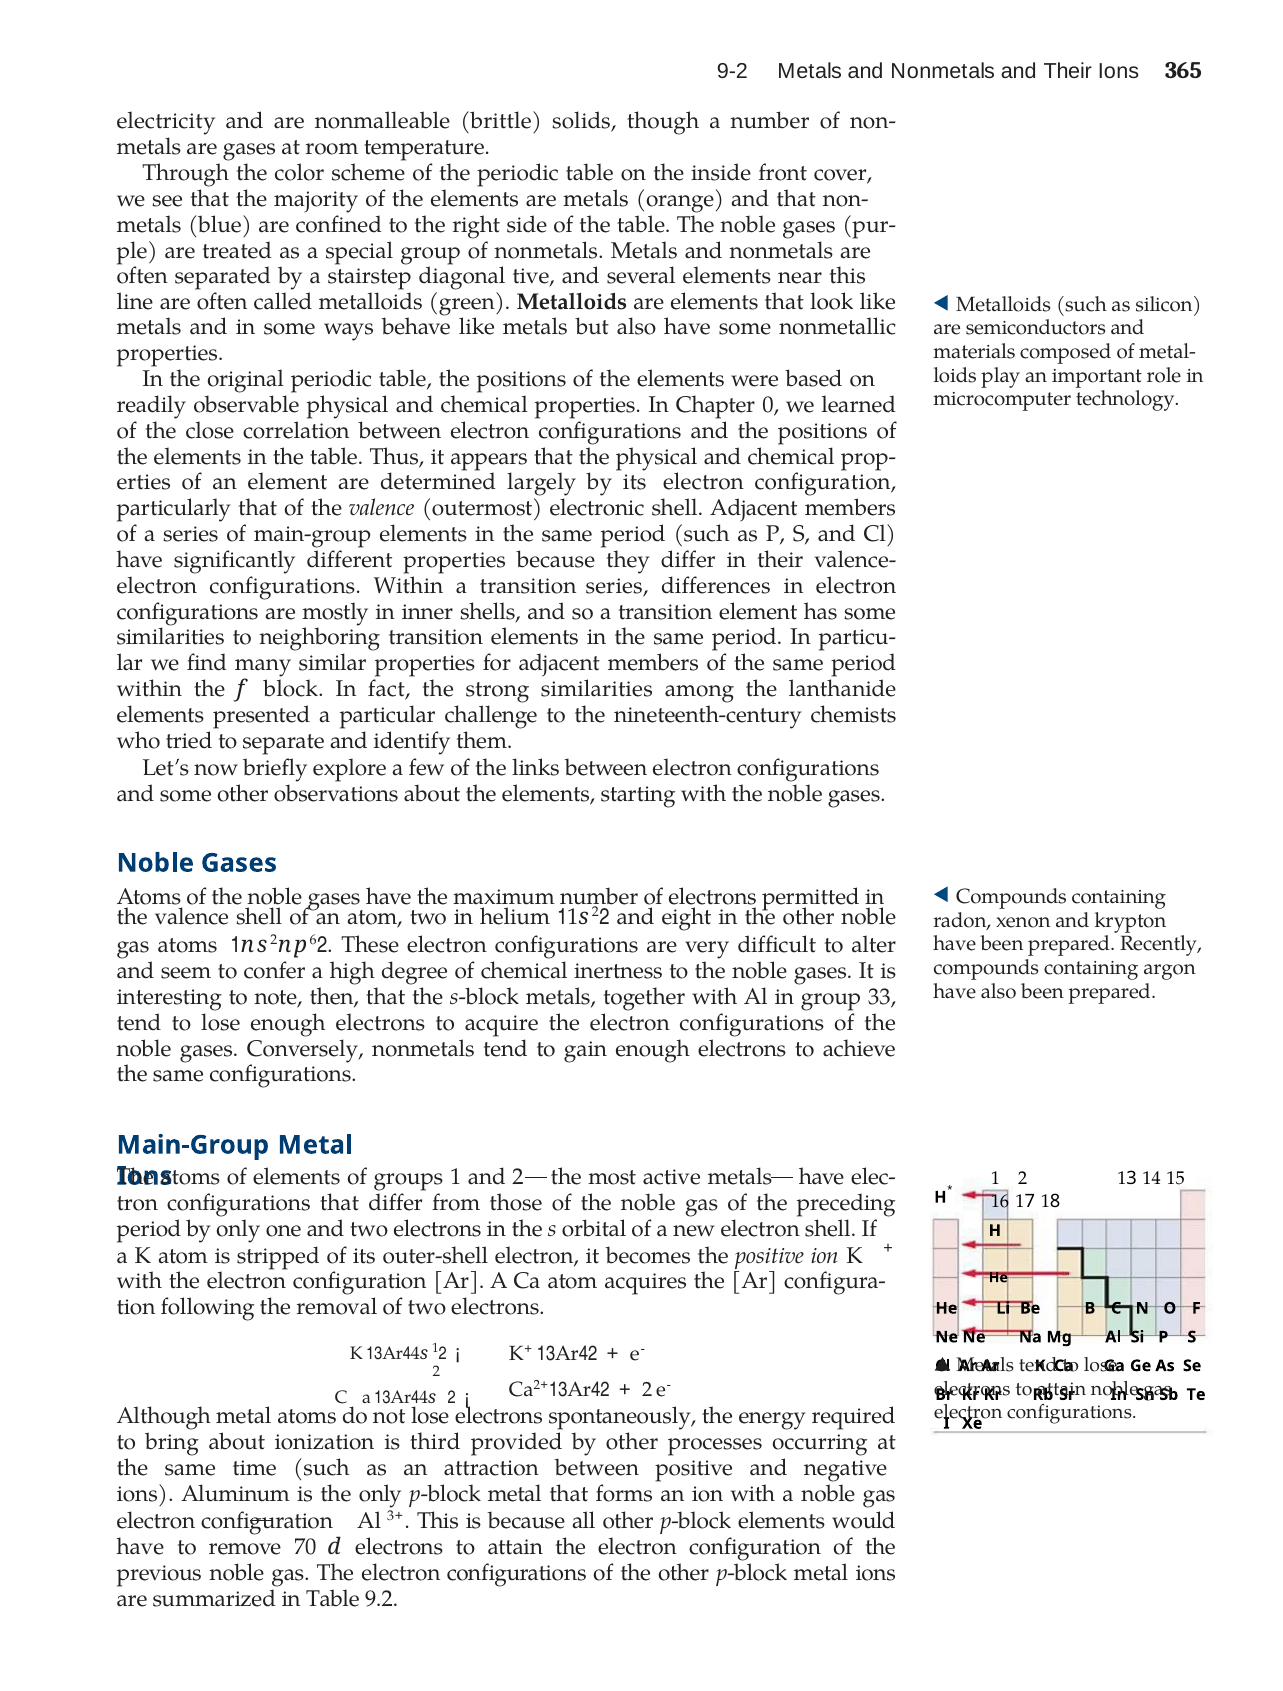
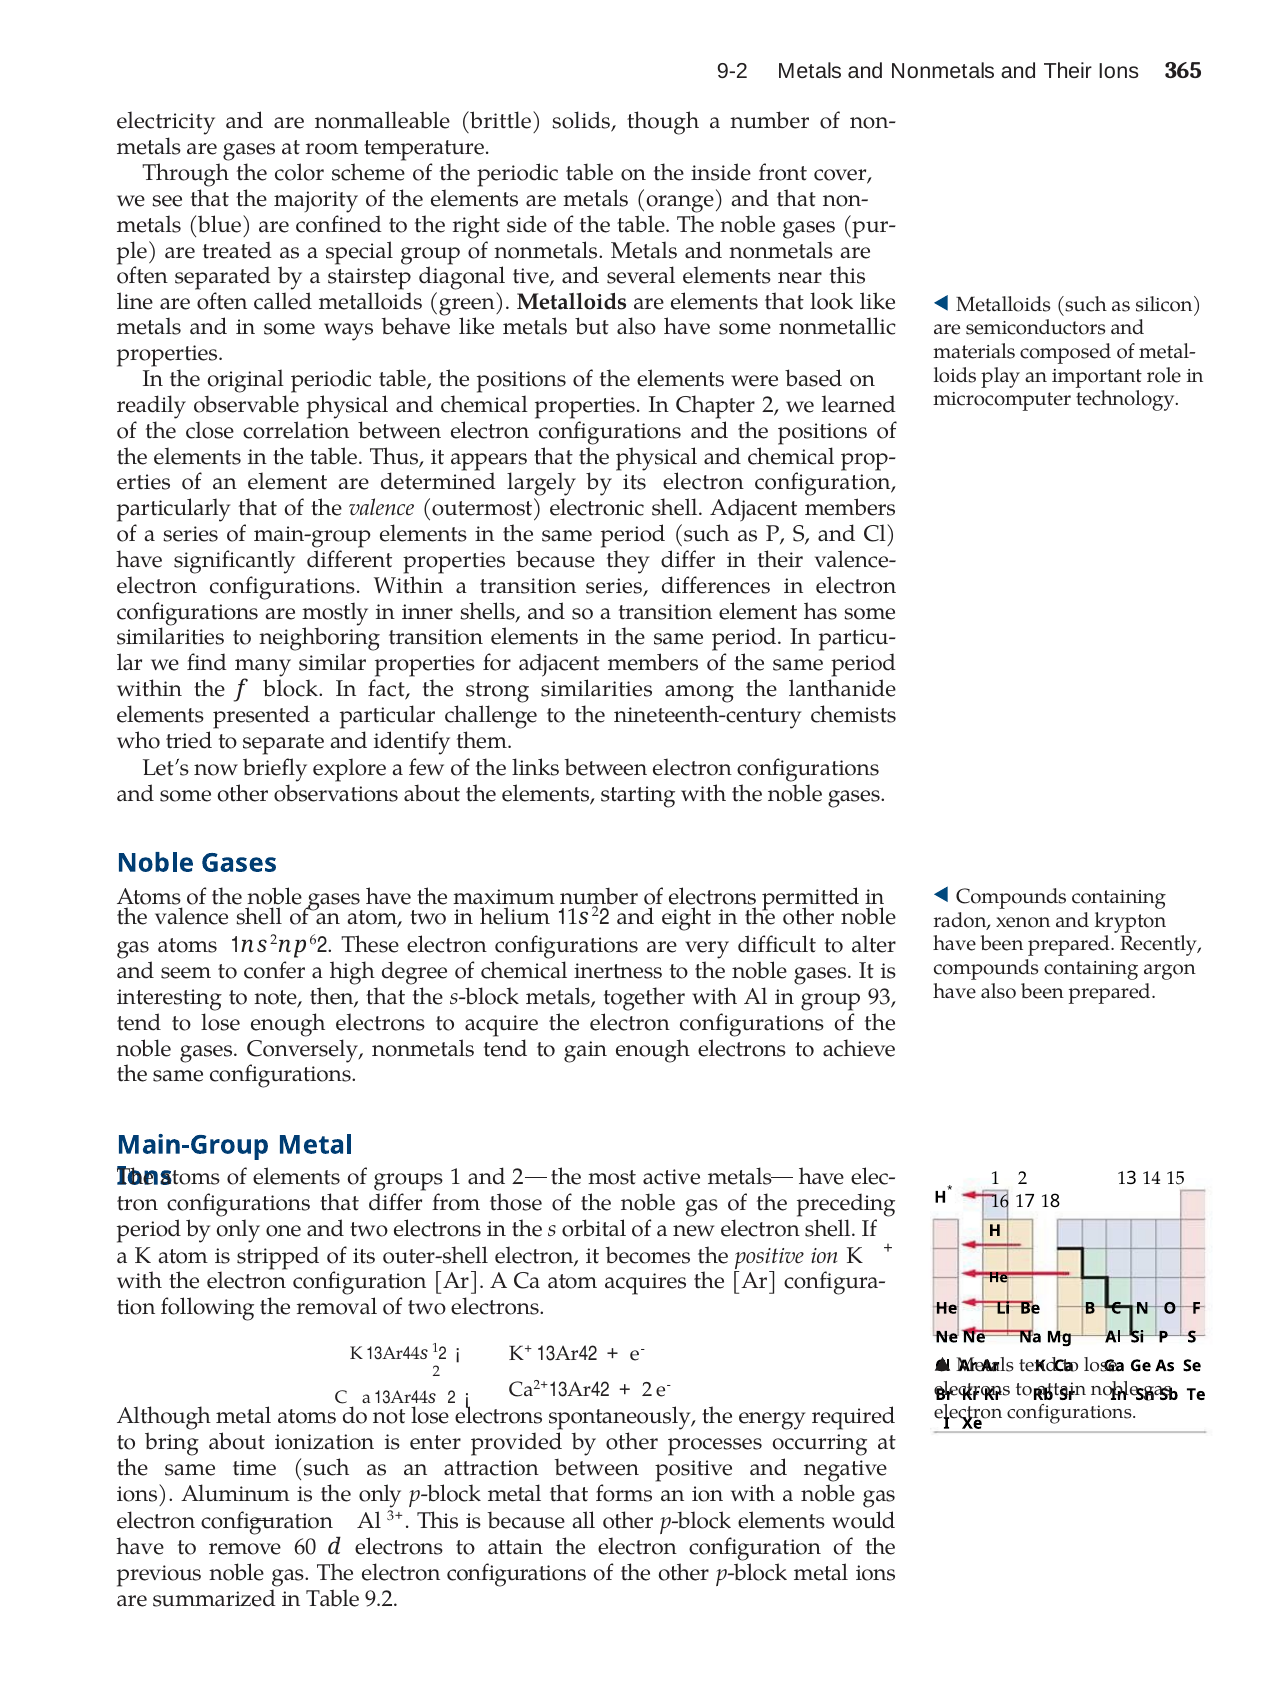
Chapter 0: 0 -> 2
33: 33 -> 93
third: third -> enter
70: 70 -> 60
